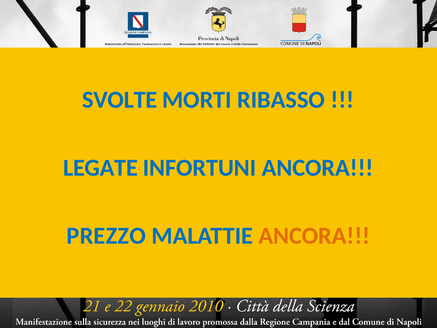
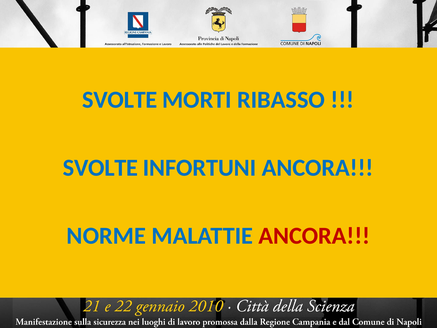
LEGATE at (100, 168): LEGATE -> SVOLTE
PREZZO: PREZZO -> NORME
ANCORA at (314, 236) colour: orange -> red
